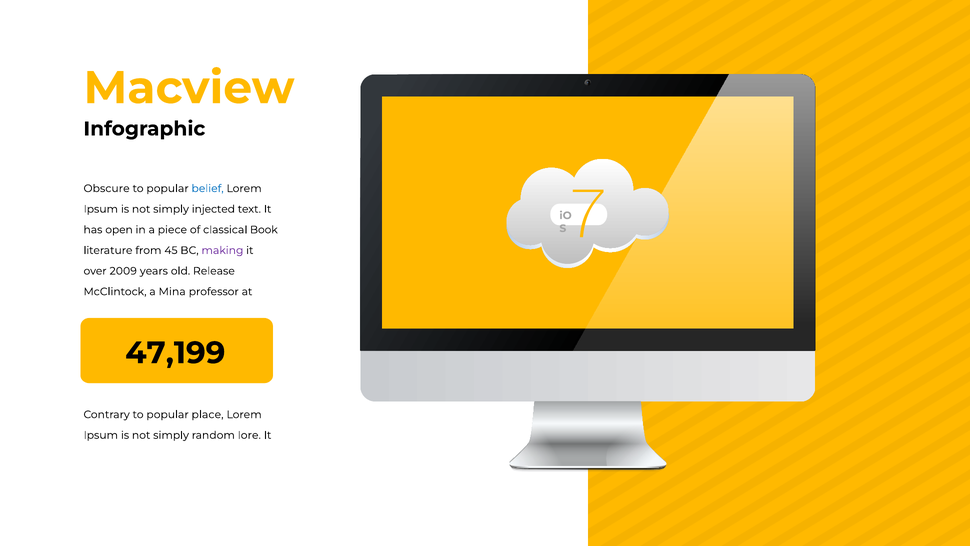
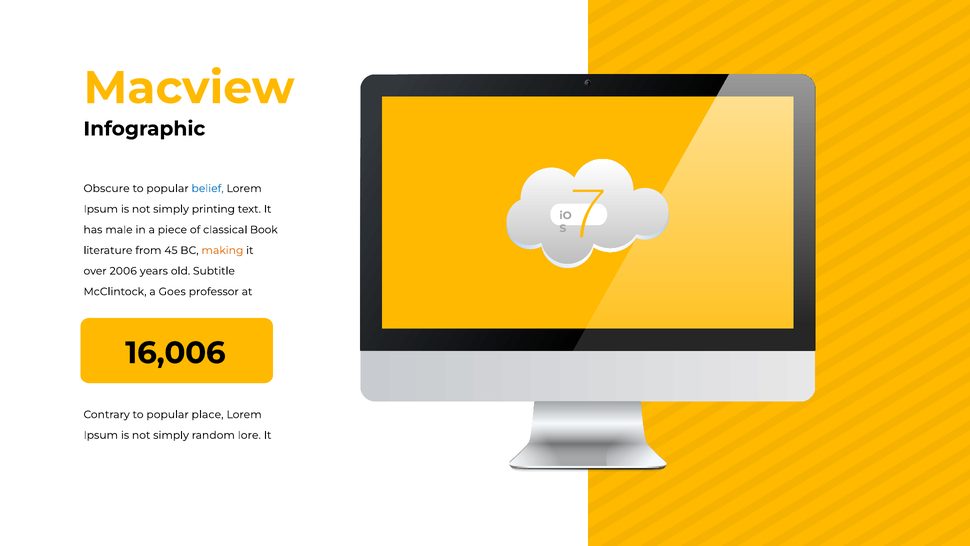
injected: injected -> printing
open: open -> male
making colour: purple -> orange
2009: 2009 -> 2006
Release: Release -> Subtitle
Mina: Mina -> Goes
47,199: 47,199 -> 16,006
